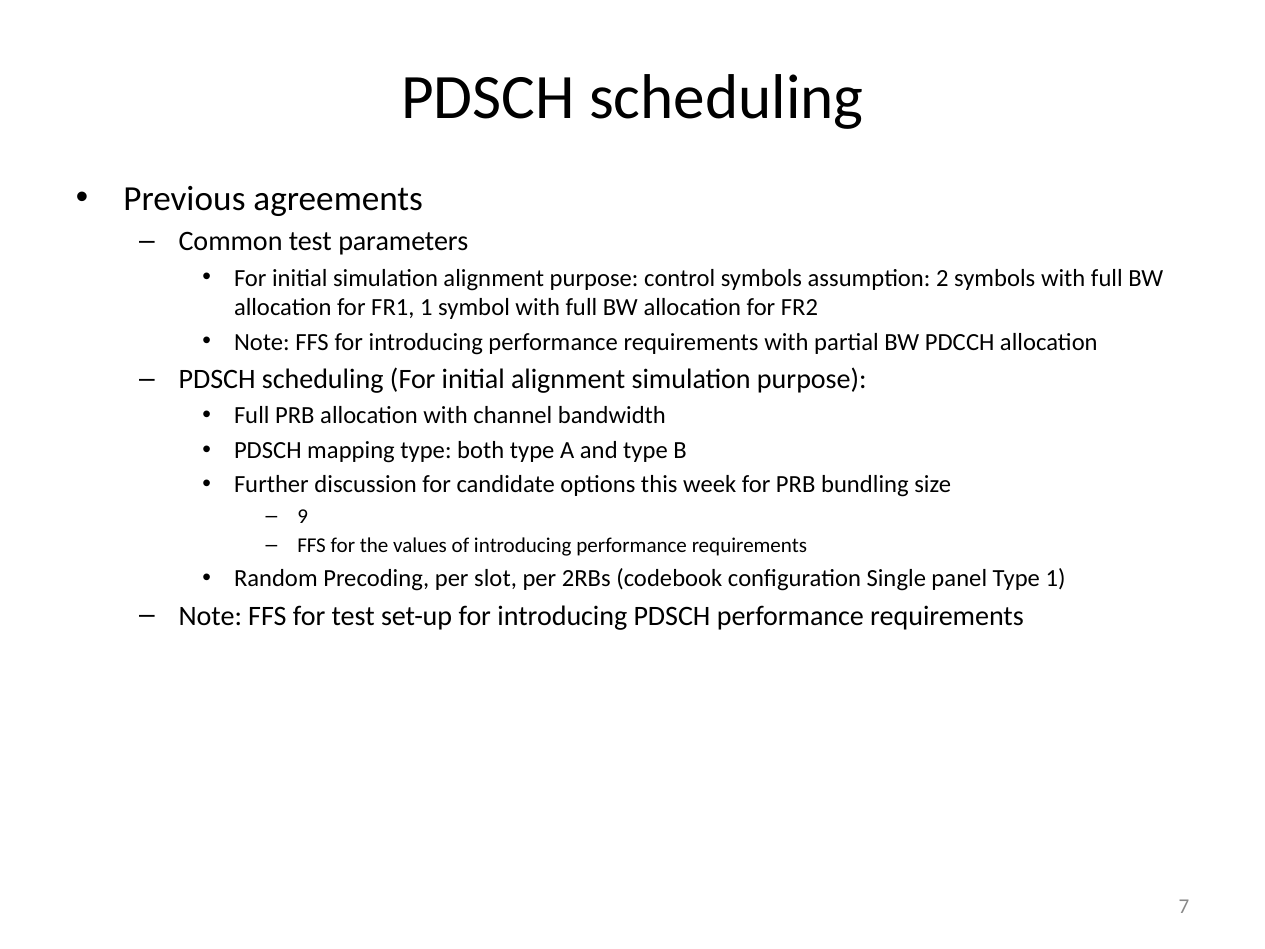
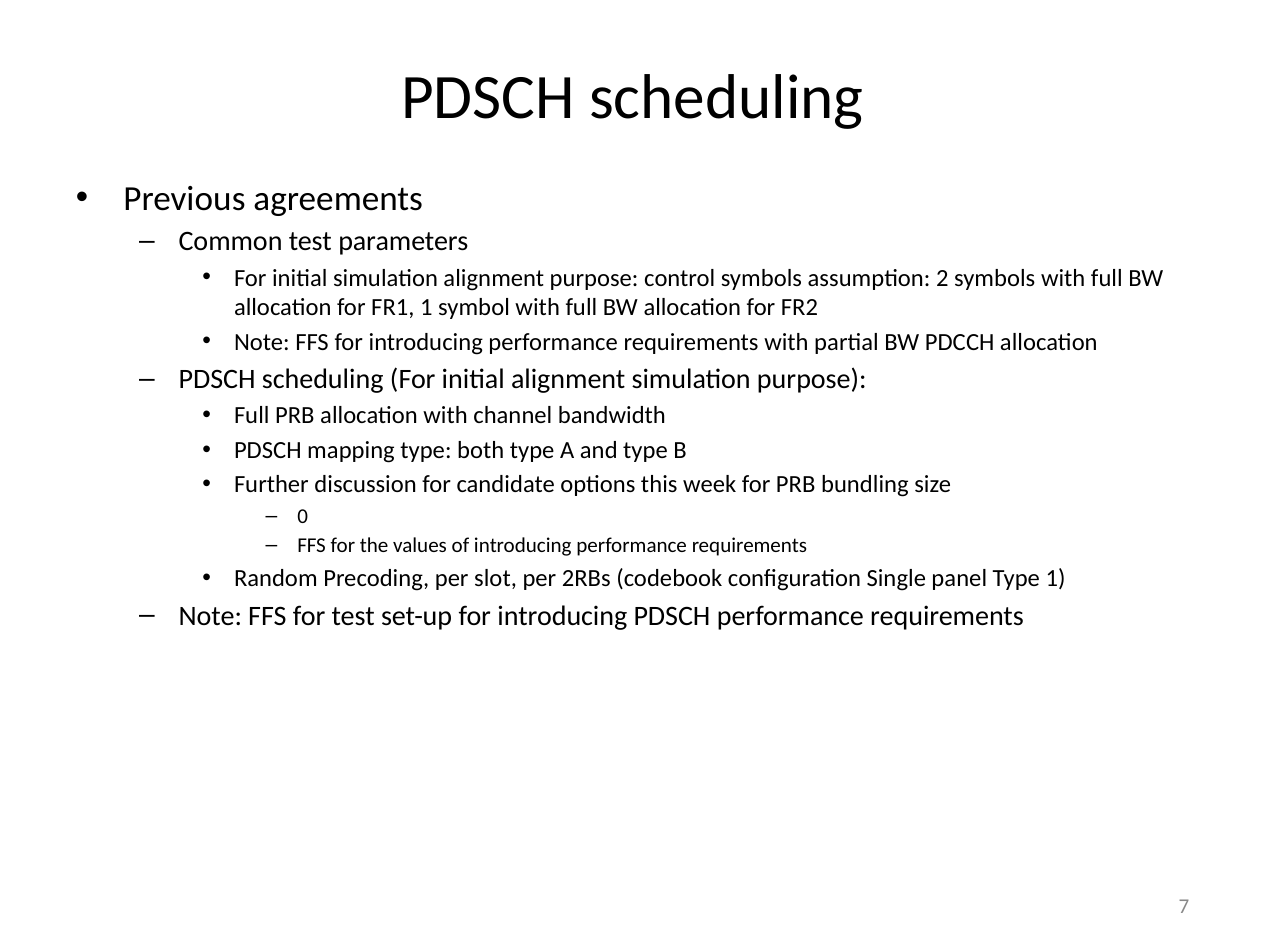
9: 9 -> 0
